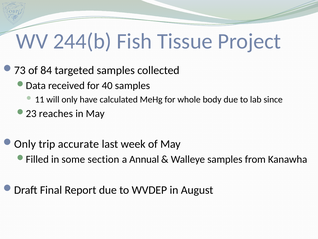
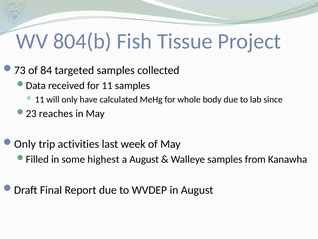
244(b: 244(b -> 804(b
for 40: 40 -> 11
accurate: accurate -> activities
section: section -> highest
a Annual: Annual -> August
